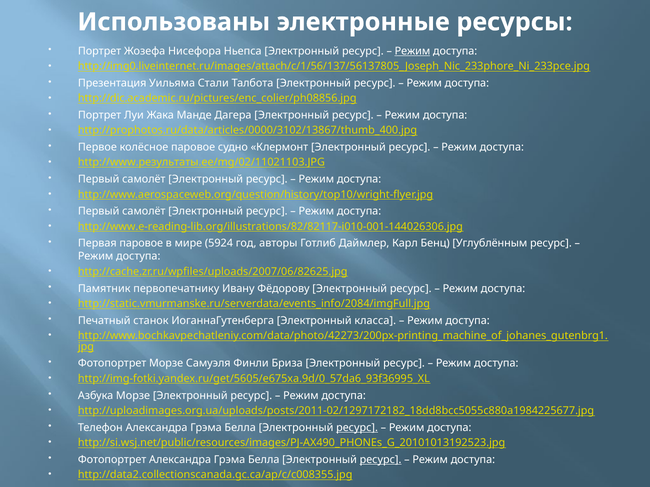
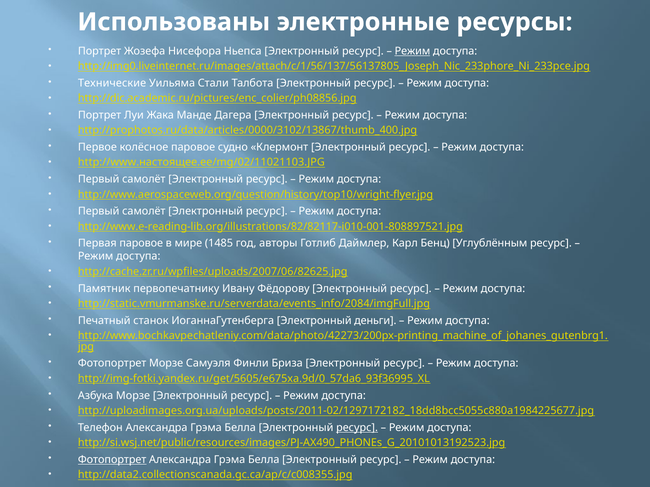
Презентация: Презентация -> Технические
http://www.результаты.ee/mg/02/11021103.JPG: http://www.результаты.ee/mg/02/11021103.JPG -> http://www.настоящее.ee/mg/02/11021103.JPG
http://www.e-reading-lib.org/illustrations/82/82117-i010-001-144026306.jpg: http://www.e-reading-lib.org/illustrations/82/82117-i010-001-144026306.jpg -> http://www.e-reading-lib.org/illustrations/82/82117-i010-001-808897521.jpg
5924: 5924 -> 1485
класса: класса -> деньги
Фотопортрет at (112, 460) underline: none -> present
ресурс at (381, 460) underline: present -> none
